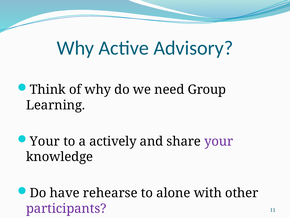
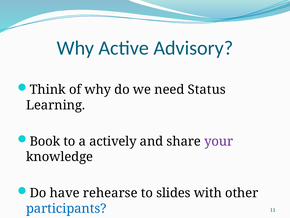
Group: Group -> Status
Your at (45, 141): Your -> Book
alone: alone -> slides
participants colour: purple -> blue
